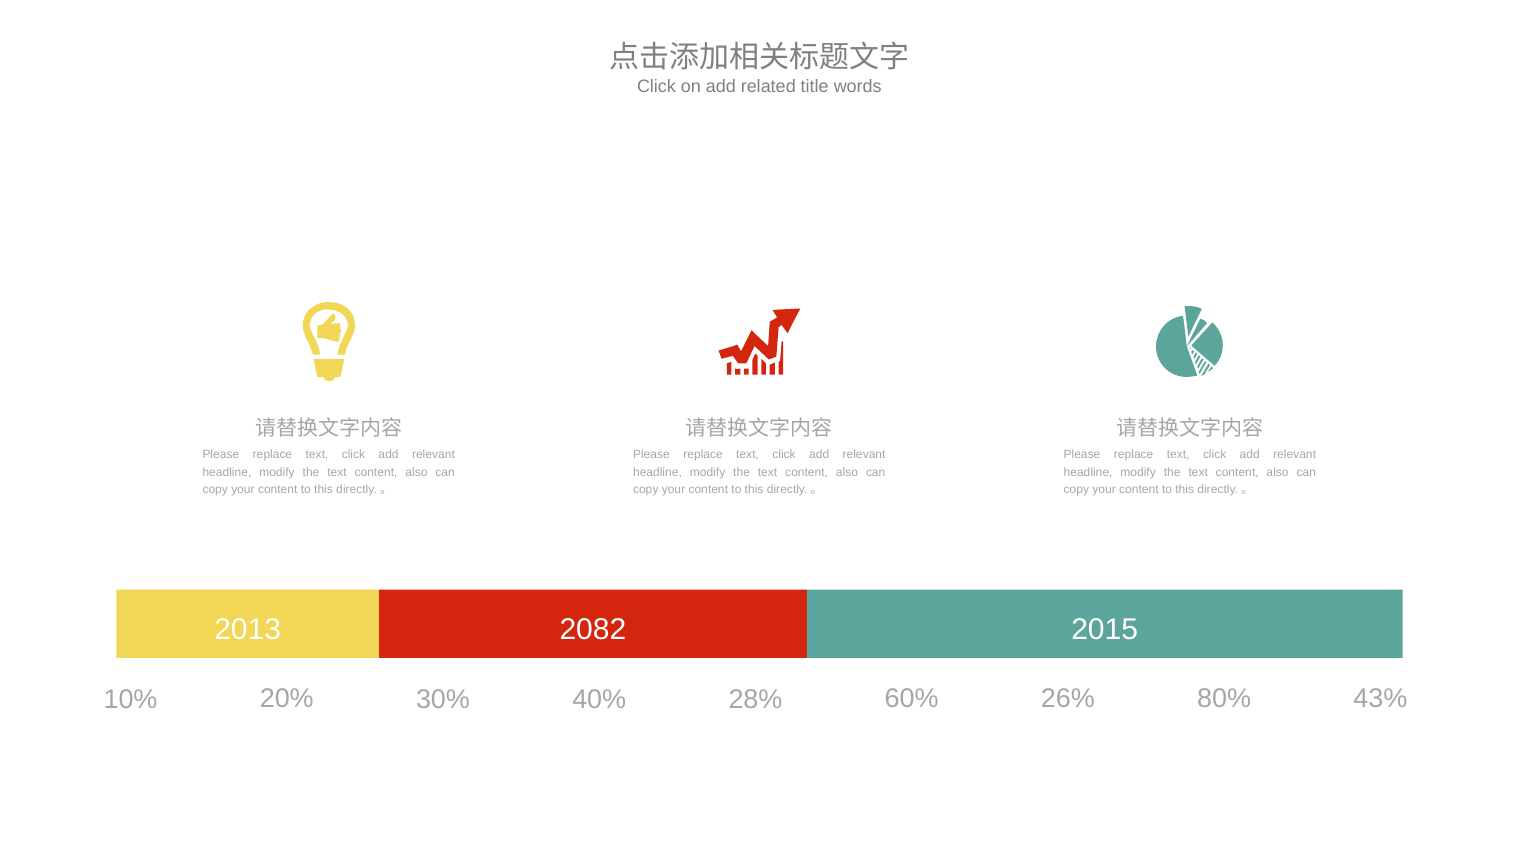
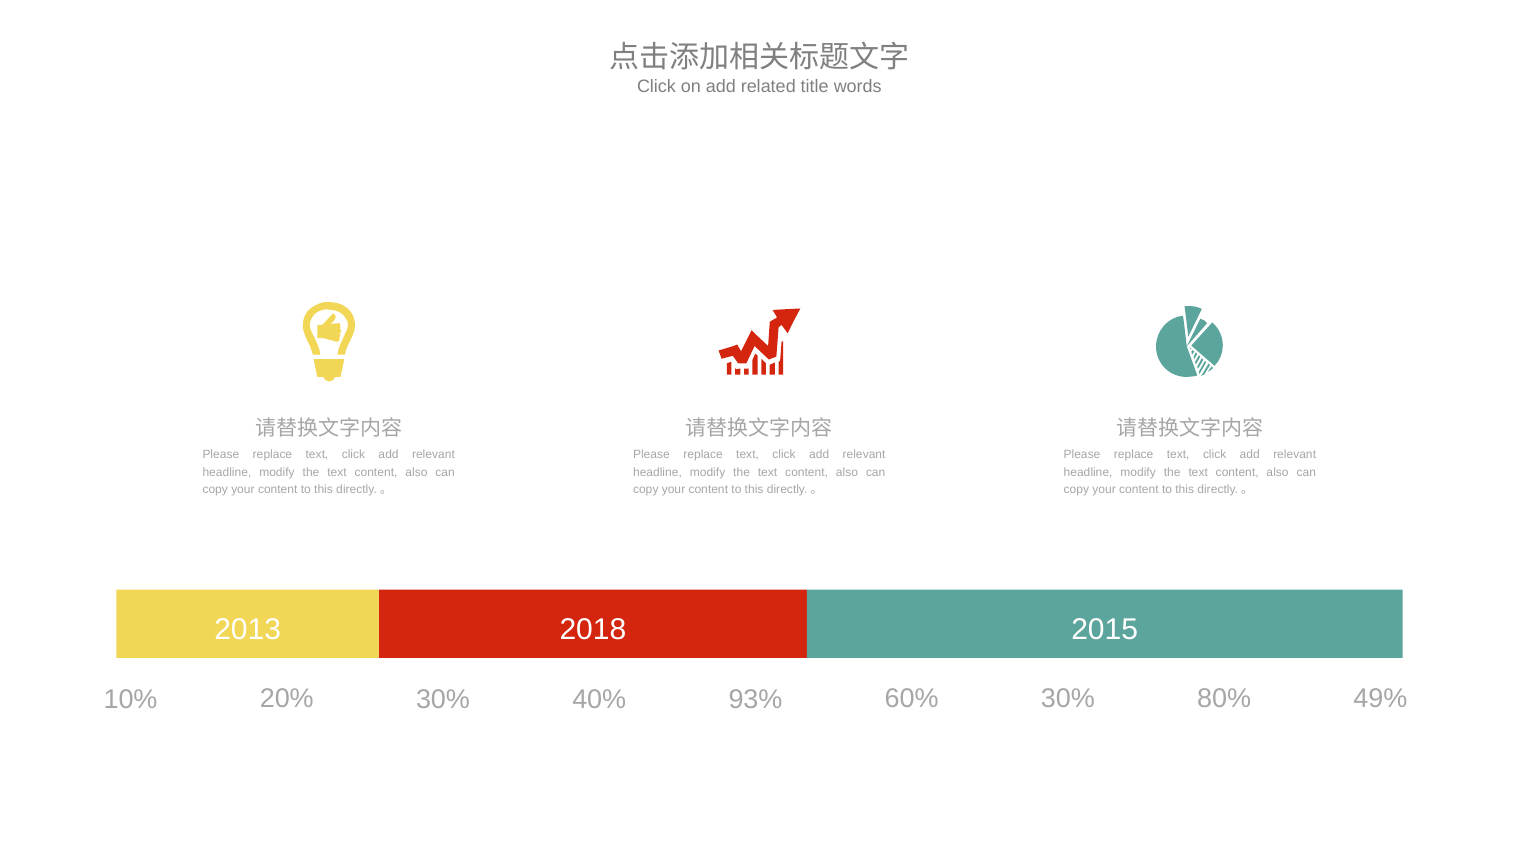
2082: 2082 -> 2018
28%: 28% -> 93%
60% 26%: 26% -> 30%
43%: 43% -> 49%
